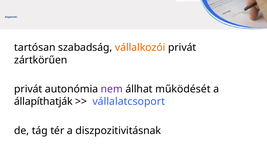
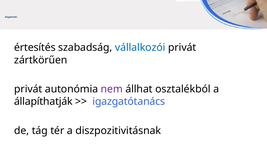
tartósan: tartósan -> értesítés
vállalkozói colour: orange -> blue
működését: működését -> osztalékból
vállalatcsoport: vállalatcsoport -> igazgatótanács
